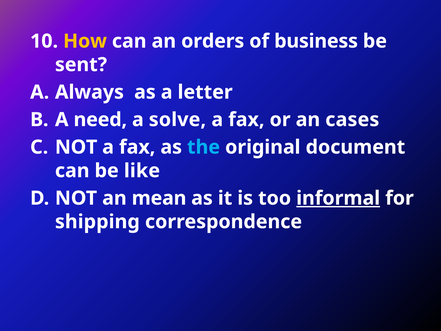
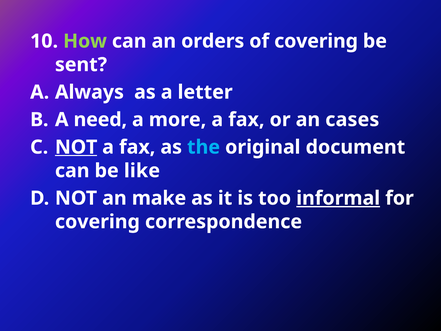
How colour: yellow -> light green
of business: business -> covering
solve: solve -> more
NOT at (76, 147) underline: none -> present
mean: mean -> make
shipping at (97, 222): shipping -> covering
